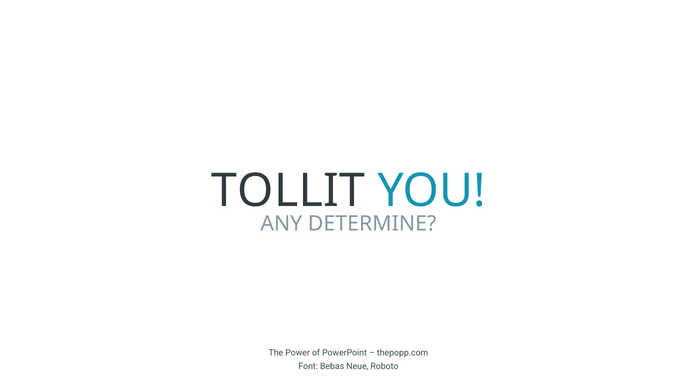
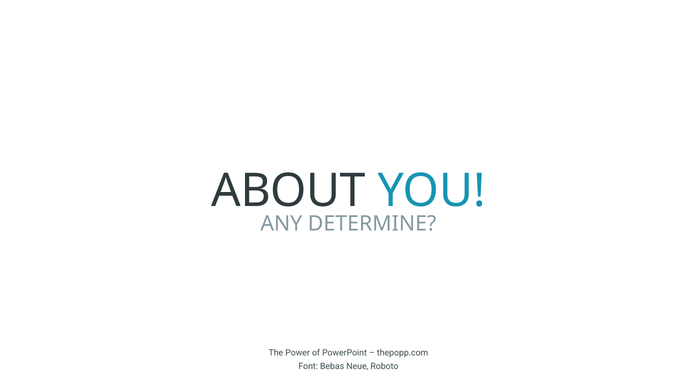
TOLLIT: TOLLIT -> ABOUT
